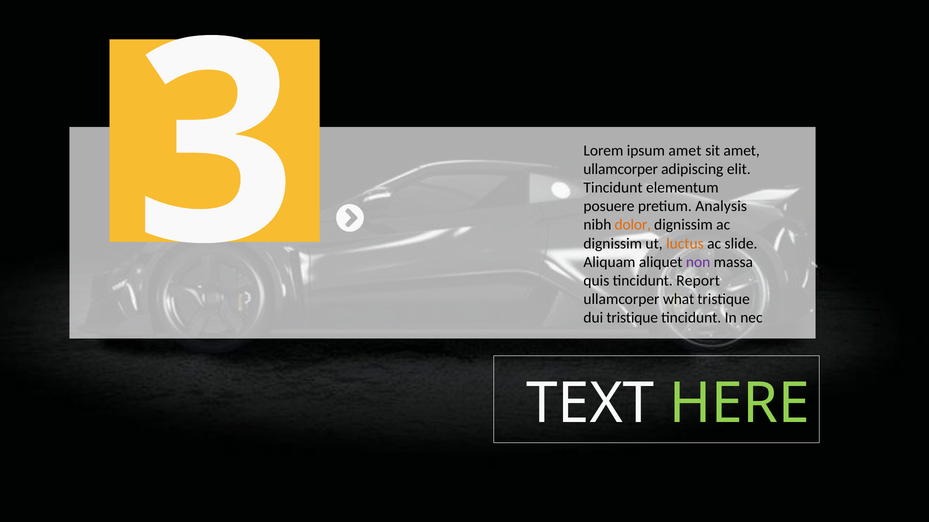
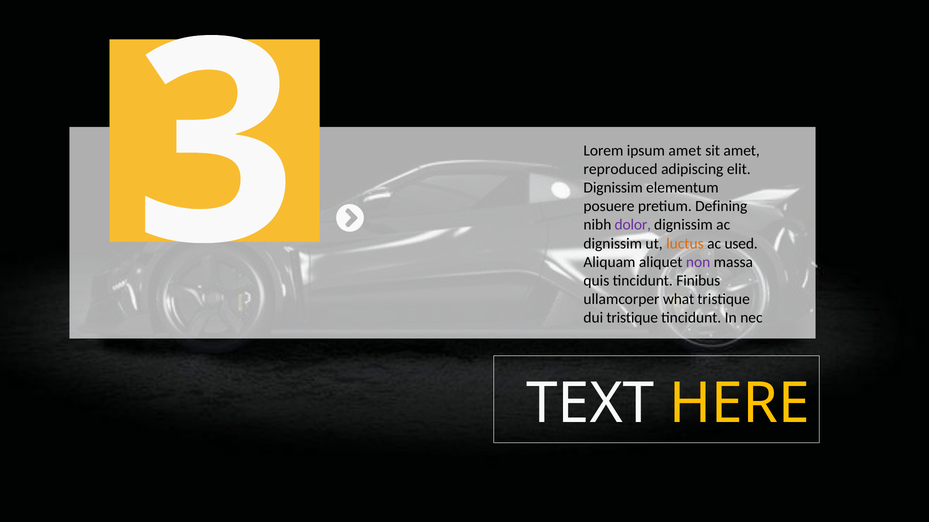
ullamcorper at (621, 169): ullamcorper -> reproduced
Tincidunt at (613, 188): Tincidunt -> Dignissim
Analysis: Analysis -> Defining
dolor colour: orange -> purple
slide: slide -> used
Report: Report -> Finibus
HERE colour: light green -> yellow
